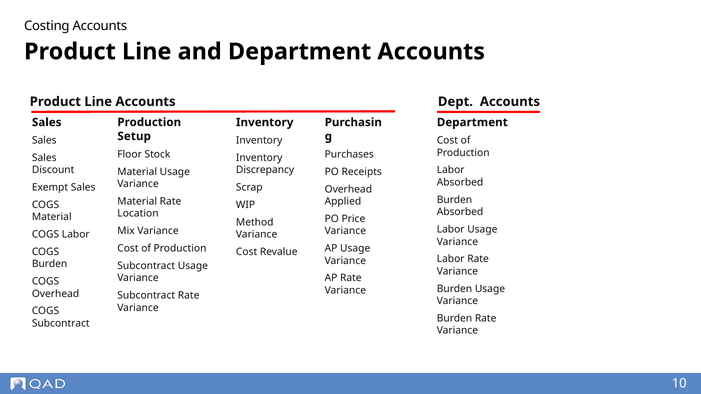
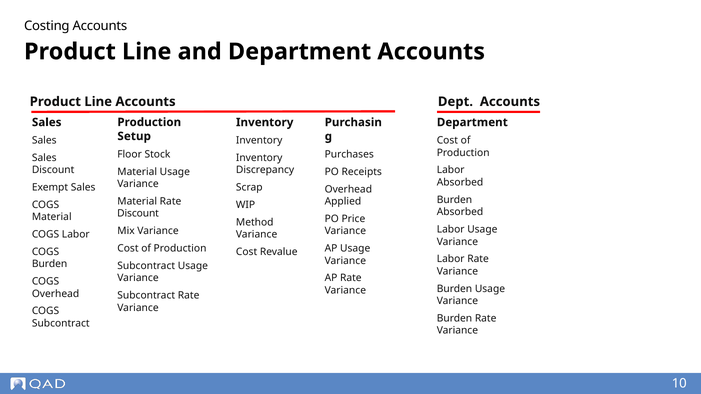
Location at (138, 214): Location -> Discount
